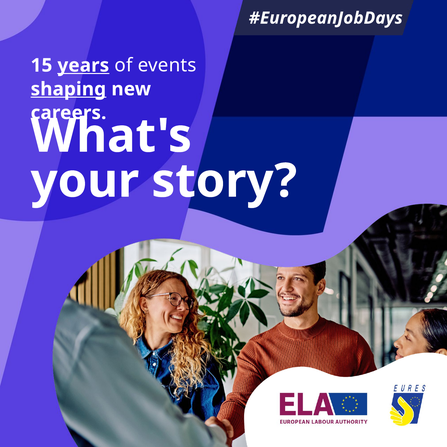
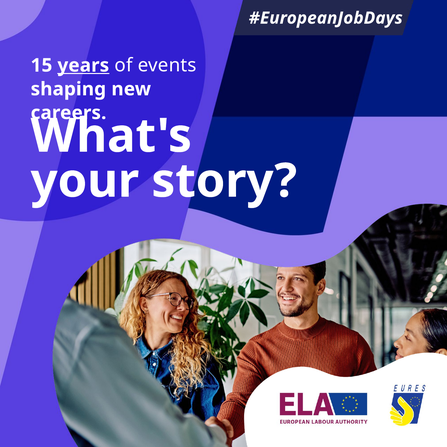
shaping underline: present -> none
